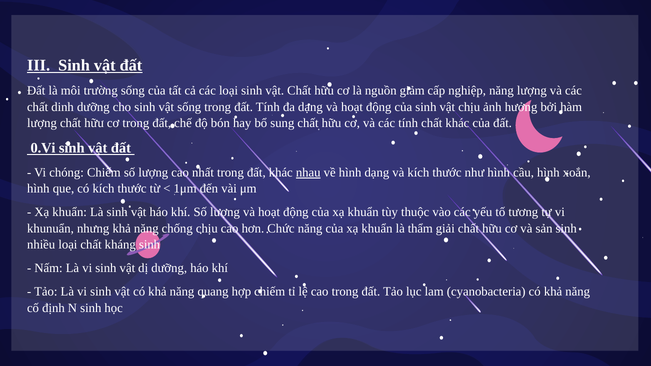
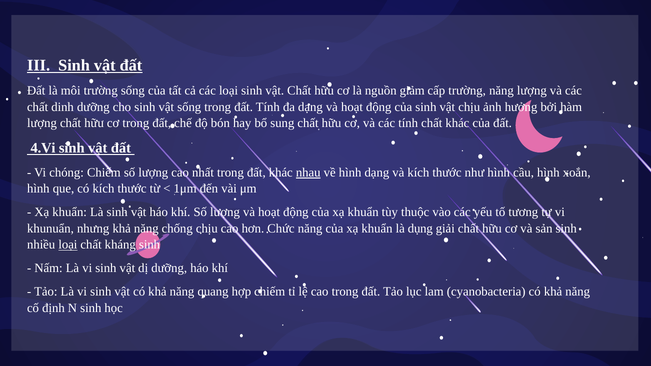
cấp nghiệp: nghiệp -> trường
0.Vi: 0.Vi -> 4.Vi
thẩm: thẩm -> dụng
loại at (68, 245) underline: none -> present
